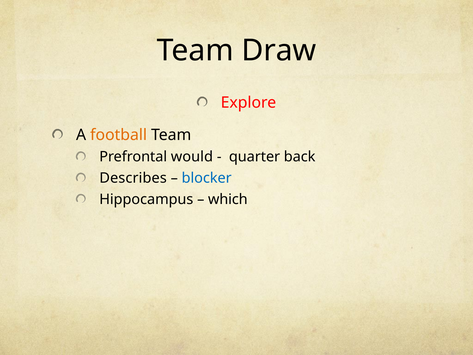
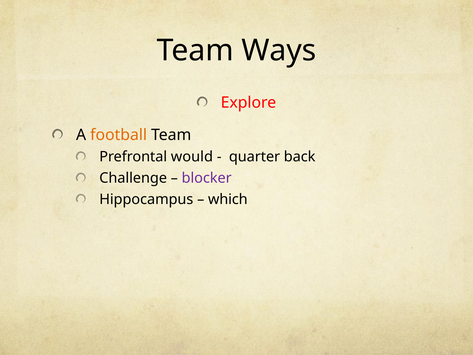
Draw: Draw -> Ways
Describes: Describes -> Challenge
blocker colour: blue -> purple
